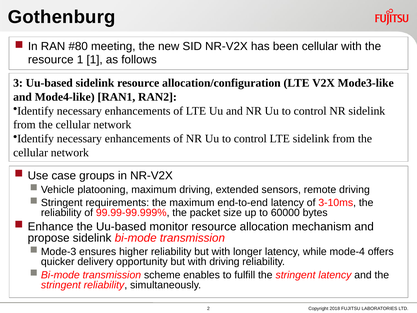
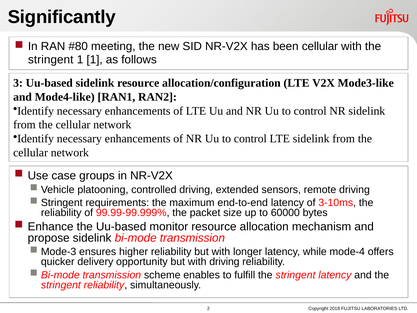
Gothenburg: Gothenburg -> Significantly
resource at (51, 60): resource -> stringent
platooning maximum: maximum -> controlled
